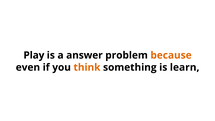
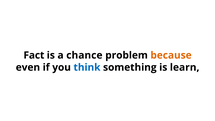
Play: Play -> Fact
answer: answer -> chance
think colour: orange -> blue
